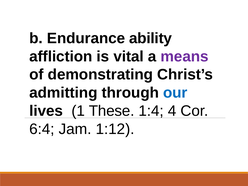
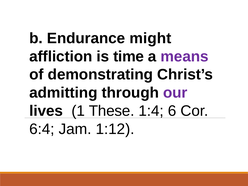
ability: ability -> might
vital: vital -> time
our colour: blue -> purple
4: 4 -> 6
